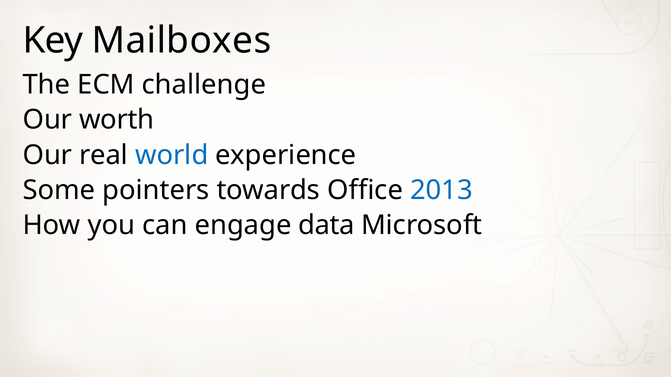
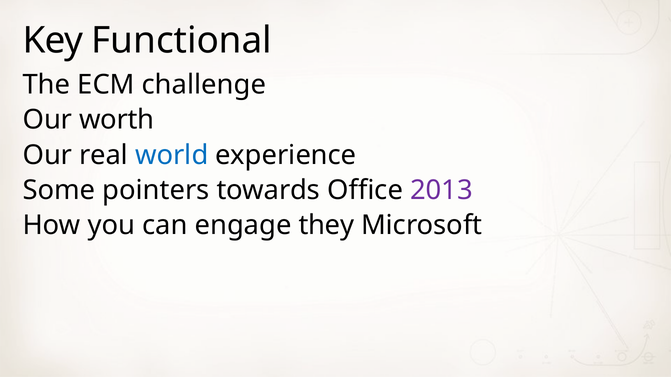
Mailboxes: Mailboxes -> Functional
2013 colour: blue -> purple
data: data -> they
